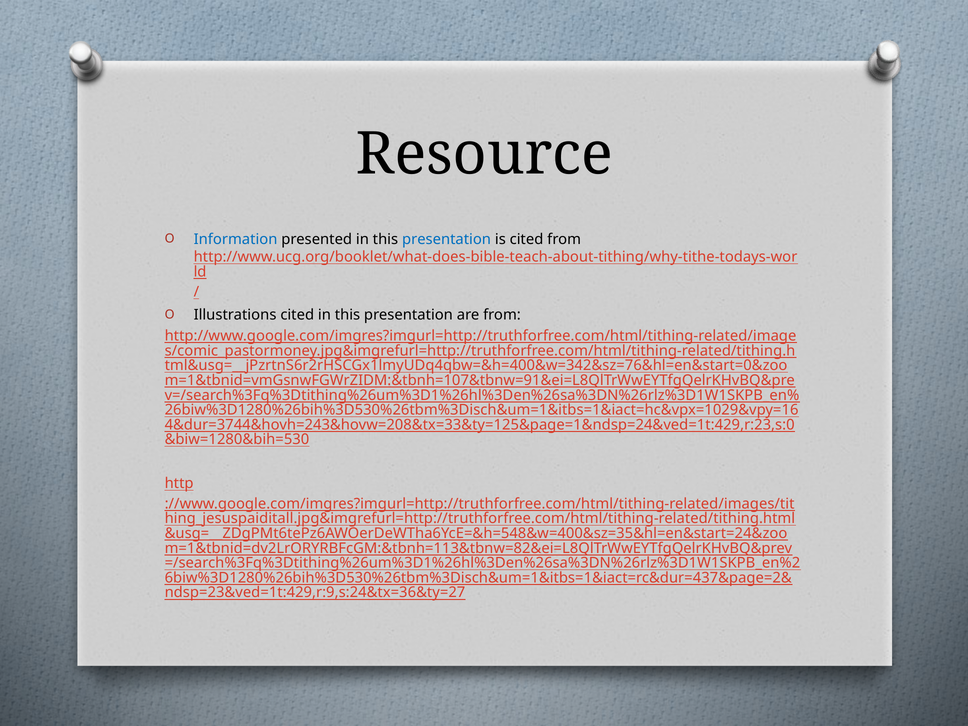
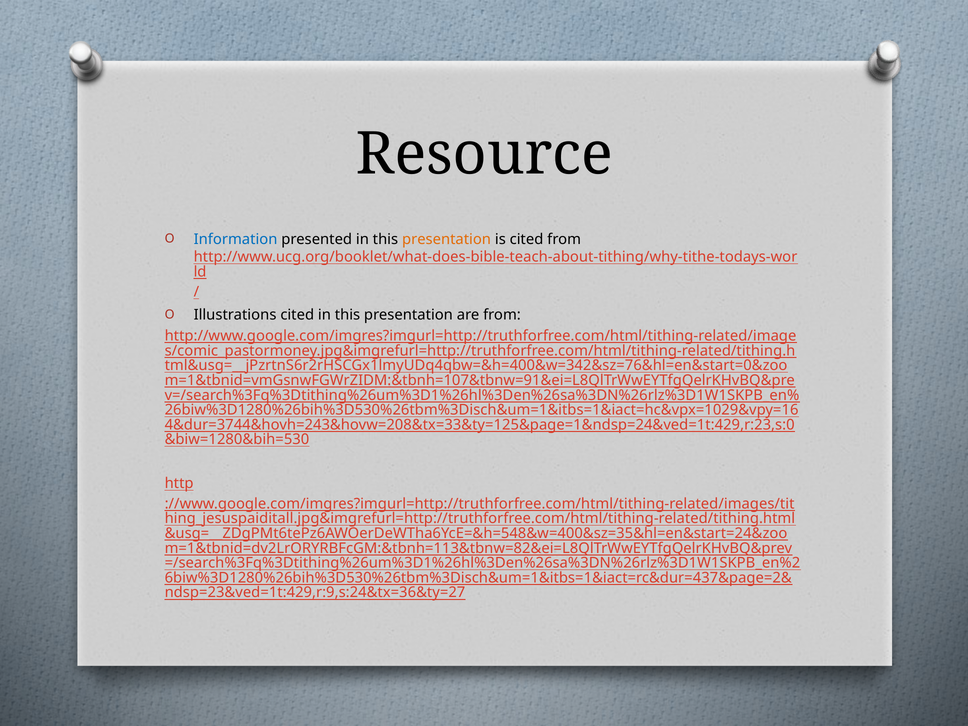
presentation at (447, 239) colour: blue -> orange
